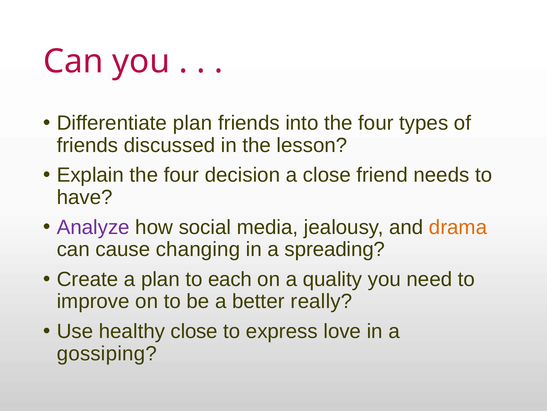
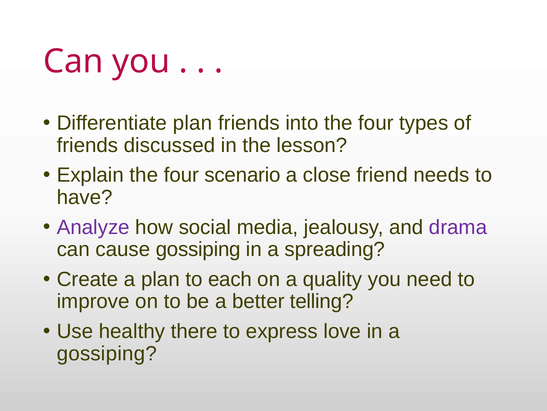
decision: decision -> scenario
drama colour: orange -> purple
cause changing: changing -> gossiping
really: really -> telling
healthy close: close -> there
